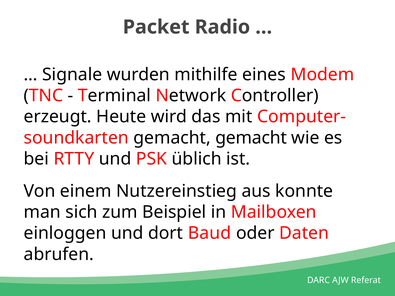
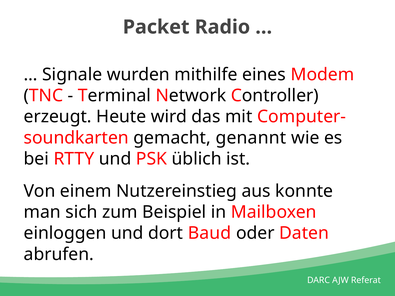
gemacht gemacht: gemacht -> genannt
